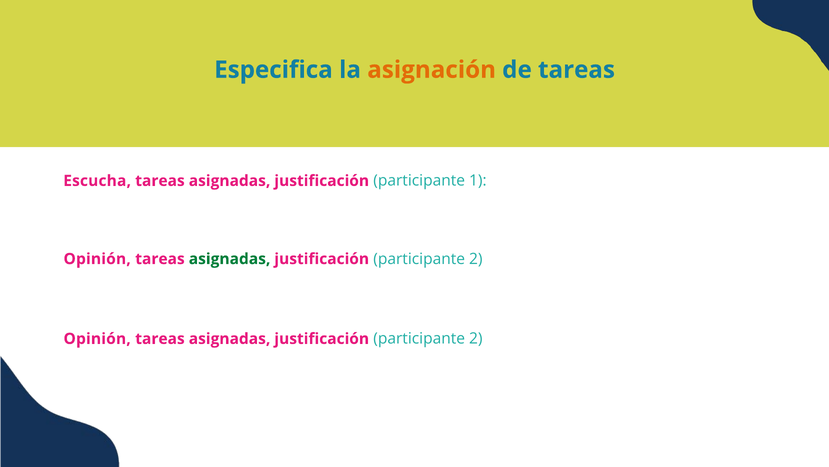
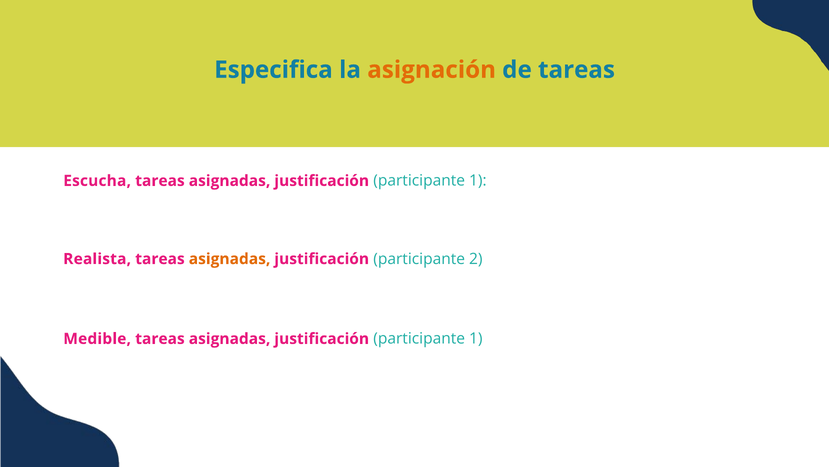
Opinión at (97, 259): Opinión -> Realista
asignadas at (230, 259) colour: green -> orange
Opinión at (97, 338): Opinión -> Medible
2 at (476, 338): 2 -> 1
